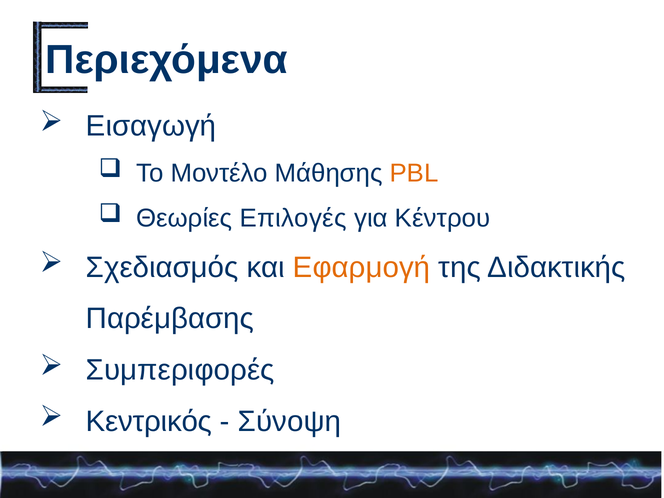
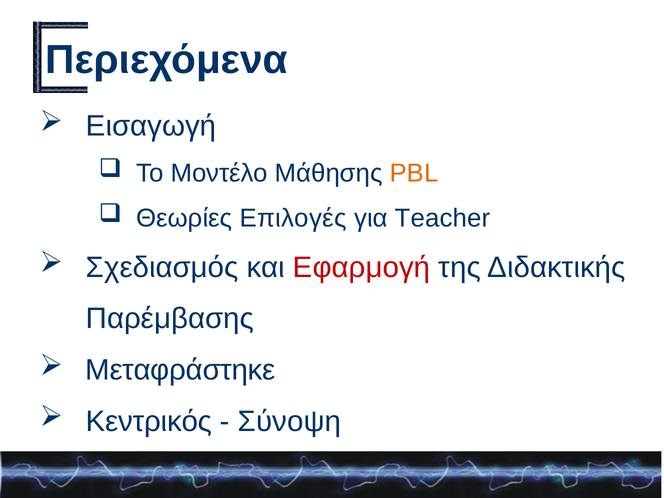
Κέντρου: Κέντρου -> Teacher
Εφαρμογή colour: orange -> red
Συμπεριφορές: Συμπεριφορές -> Μεταφράστηκε
